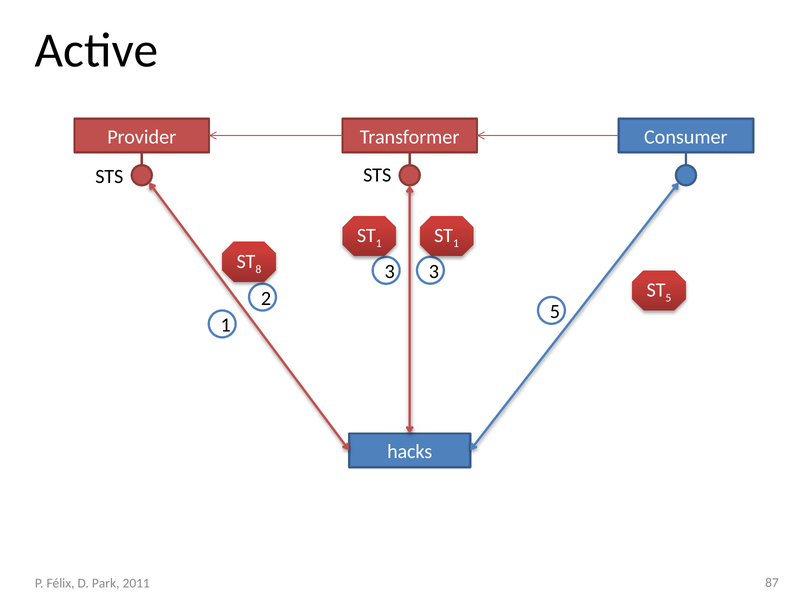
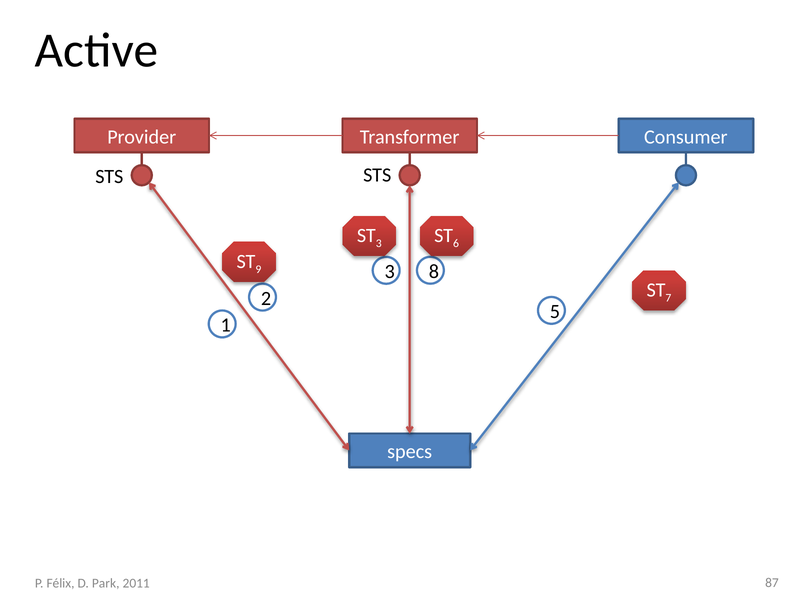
1 at (379, 244): 1 -> 3
1 at (456, 244): 1 -> 6
8: 8 -> 9
3 3: 3 -> 8
5 at (668, 298): 5 -> 7
hacks: hacks -> specs
